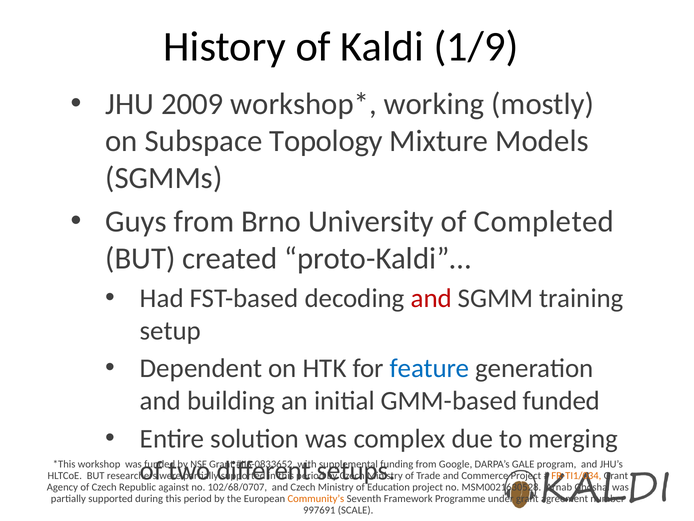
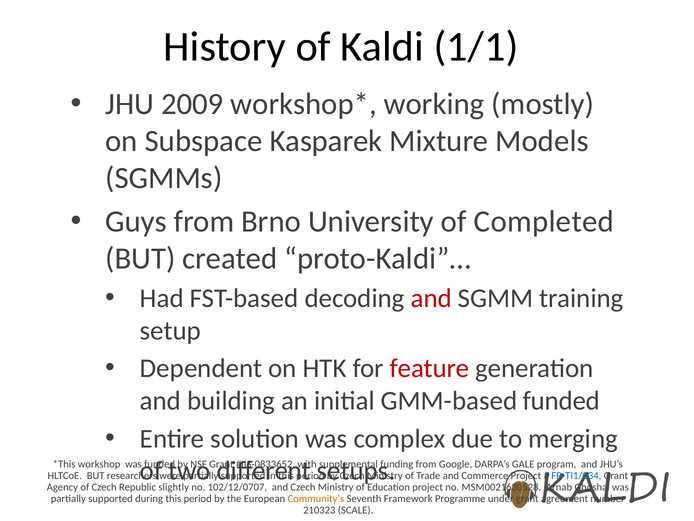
1/9: 1/9 -> 1/1
Topology: Topology -> Kasparek
feature colour: blue -> red
FR-TI1/034 colour: orange -> blue
against: against -> slightly
102/68/0707: 102/68/0707 -> 102/12/0707
997691: 997691 -> 210323
